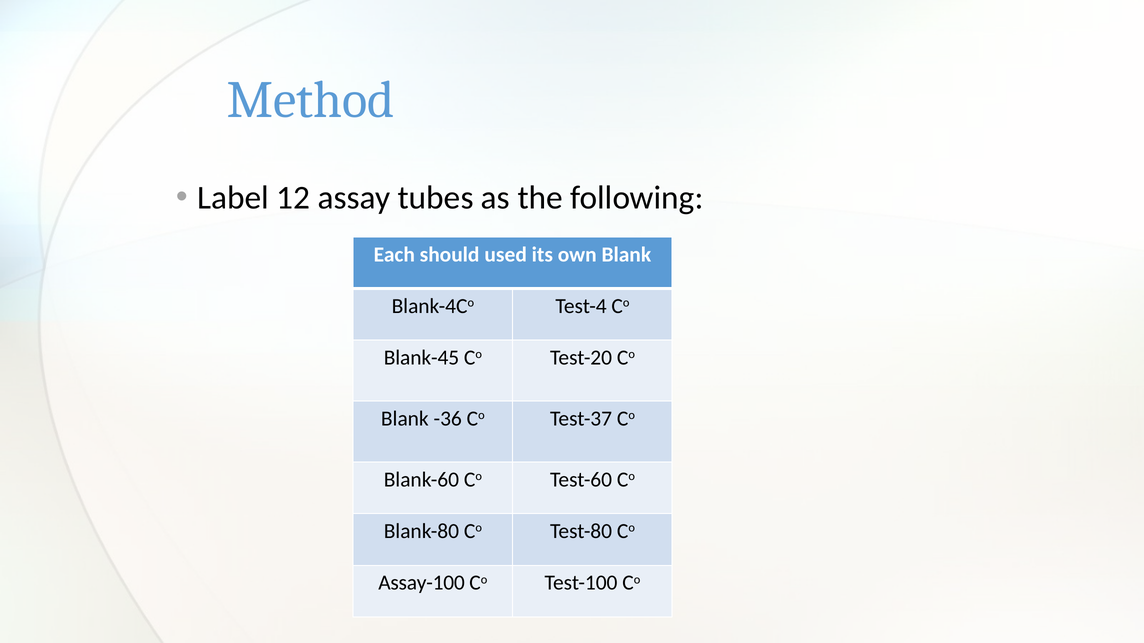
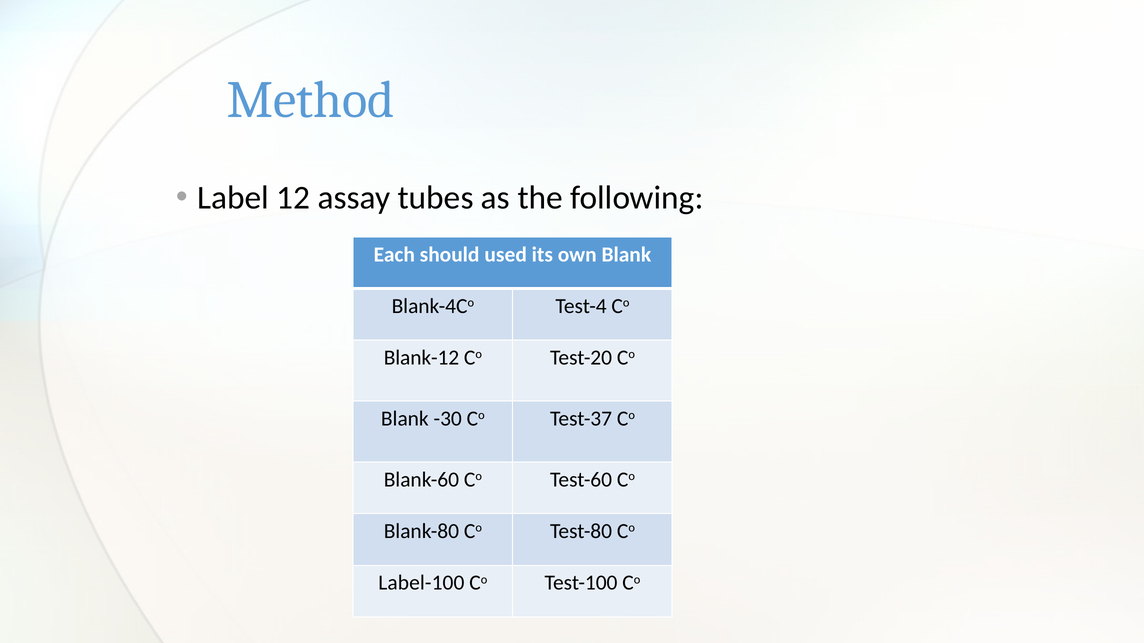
Blank-45: Blank-45 -> Blank-12
-36: -36 -> -30
Assay-100: Assay-100 -> Label-100
